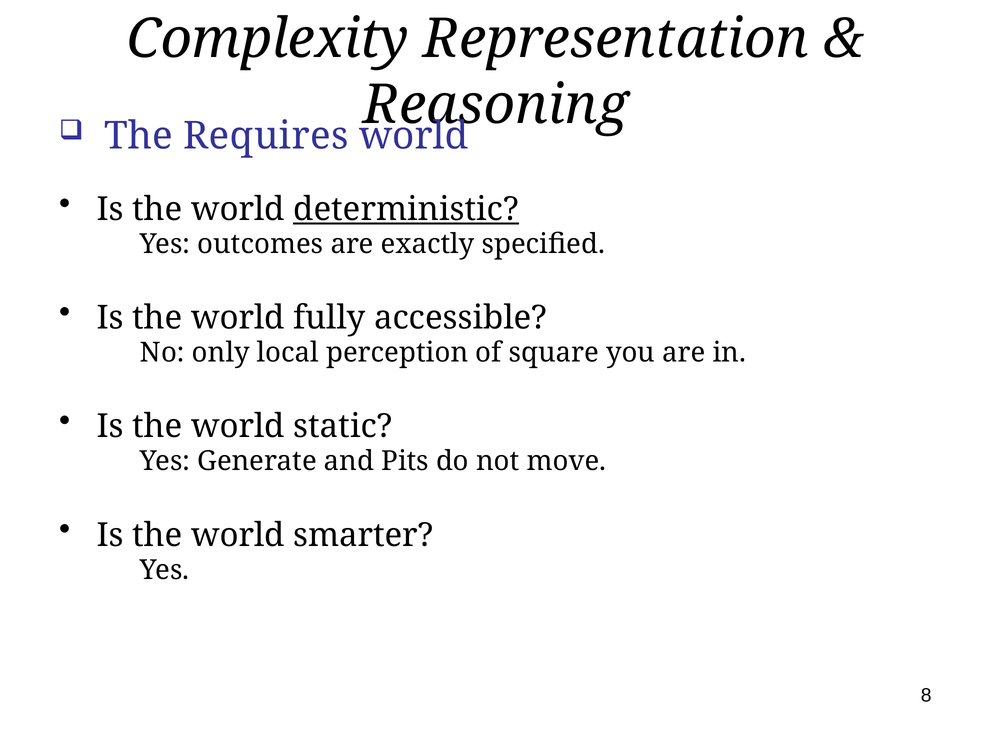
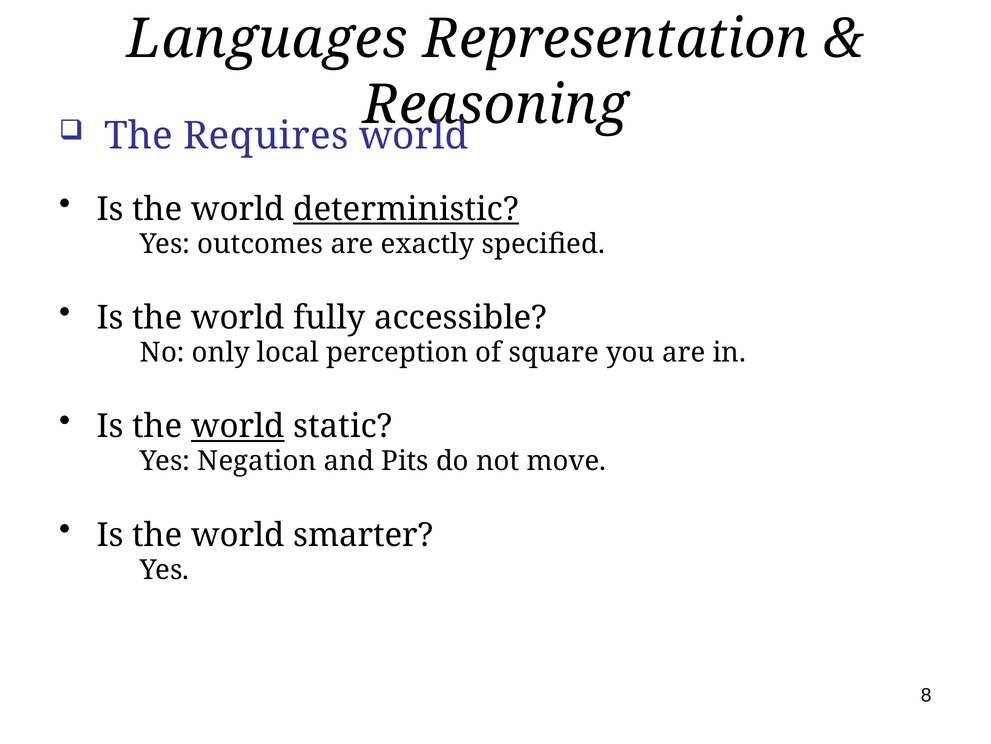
Complexity: Complexity -> Languages
world at (238, 426) underline: none -> present
Generate: Generate -> Negation
